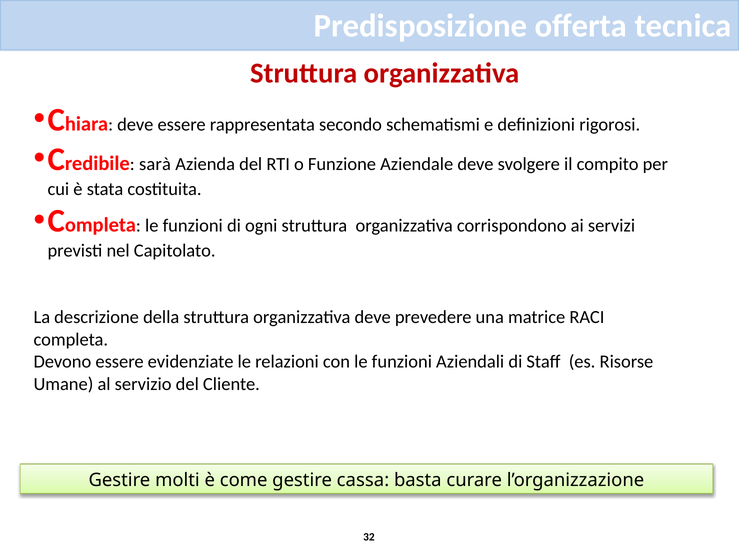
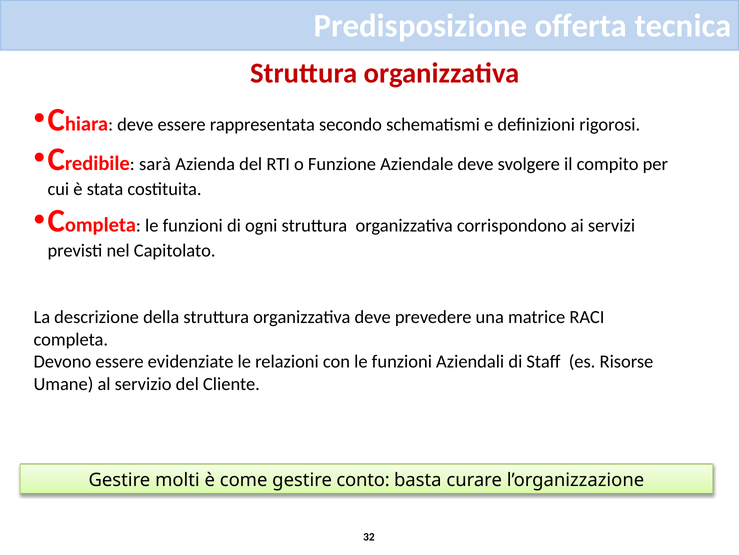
cassa: cassa -> conto
